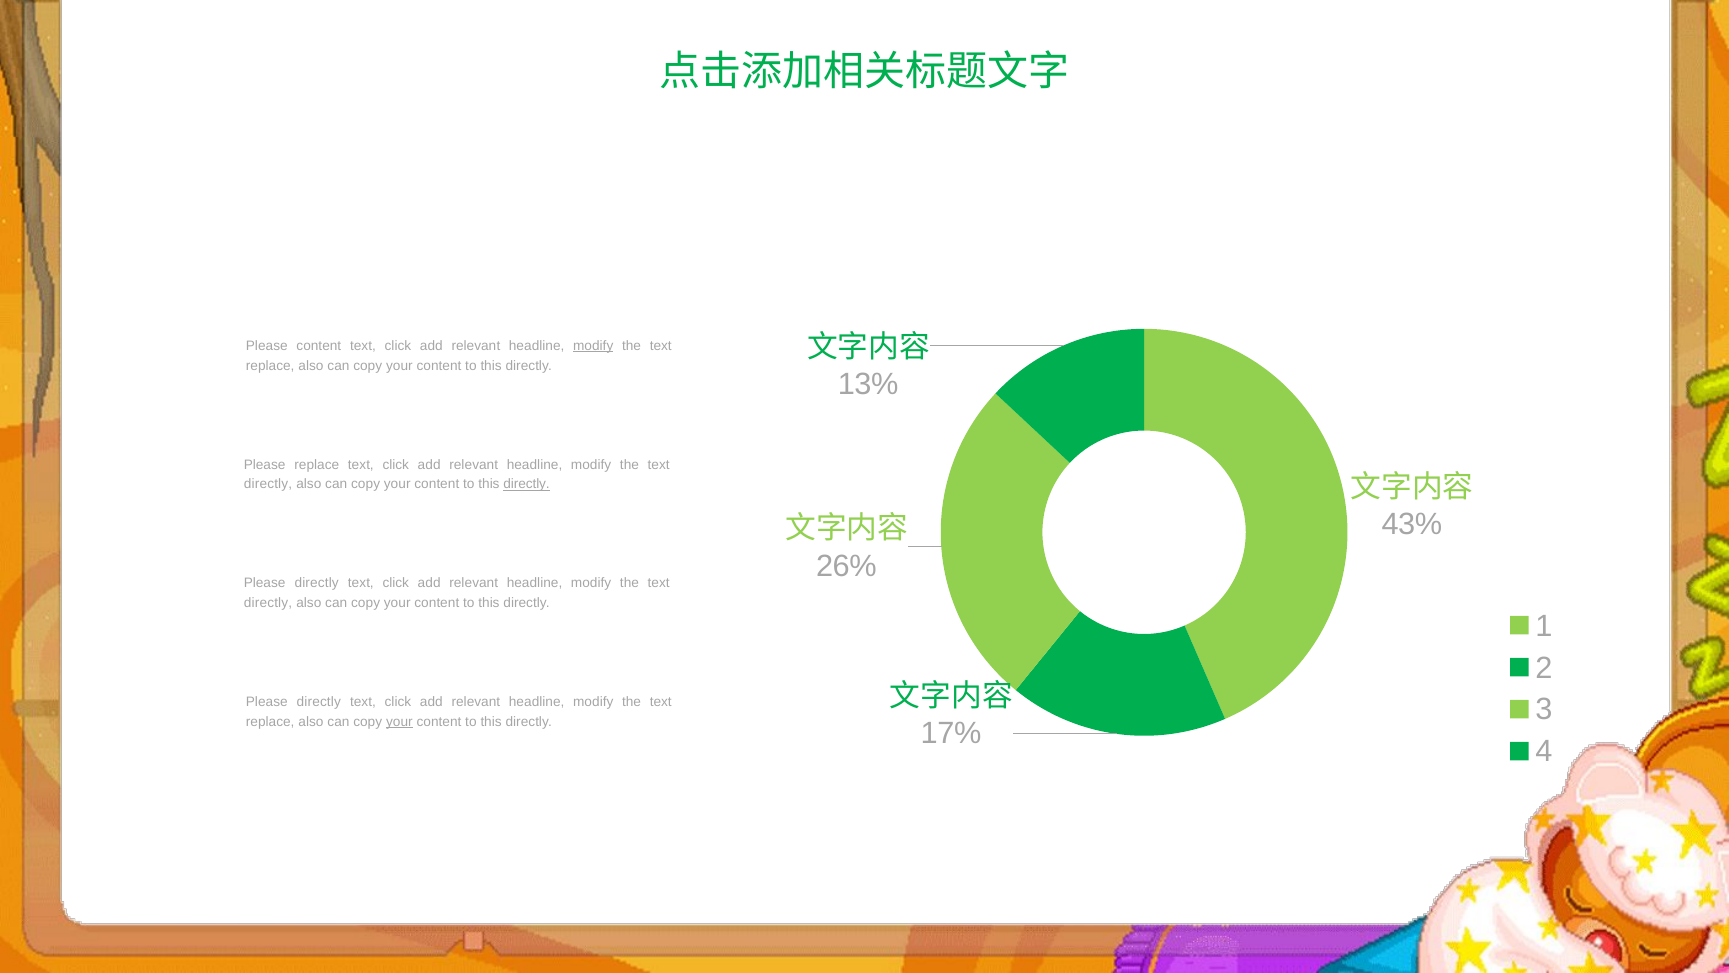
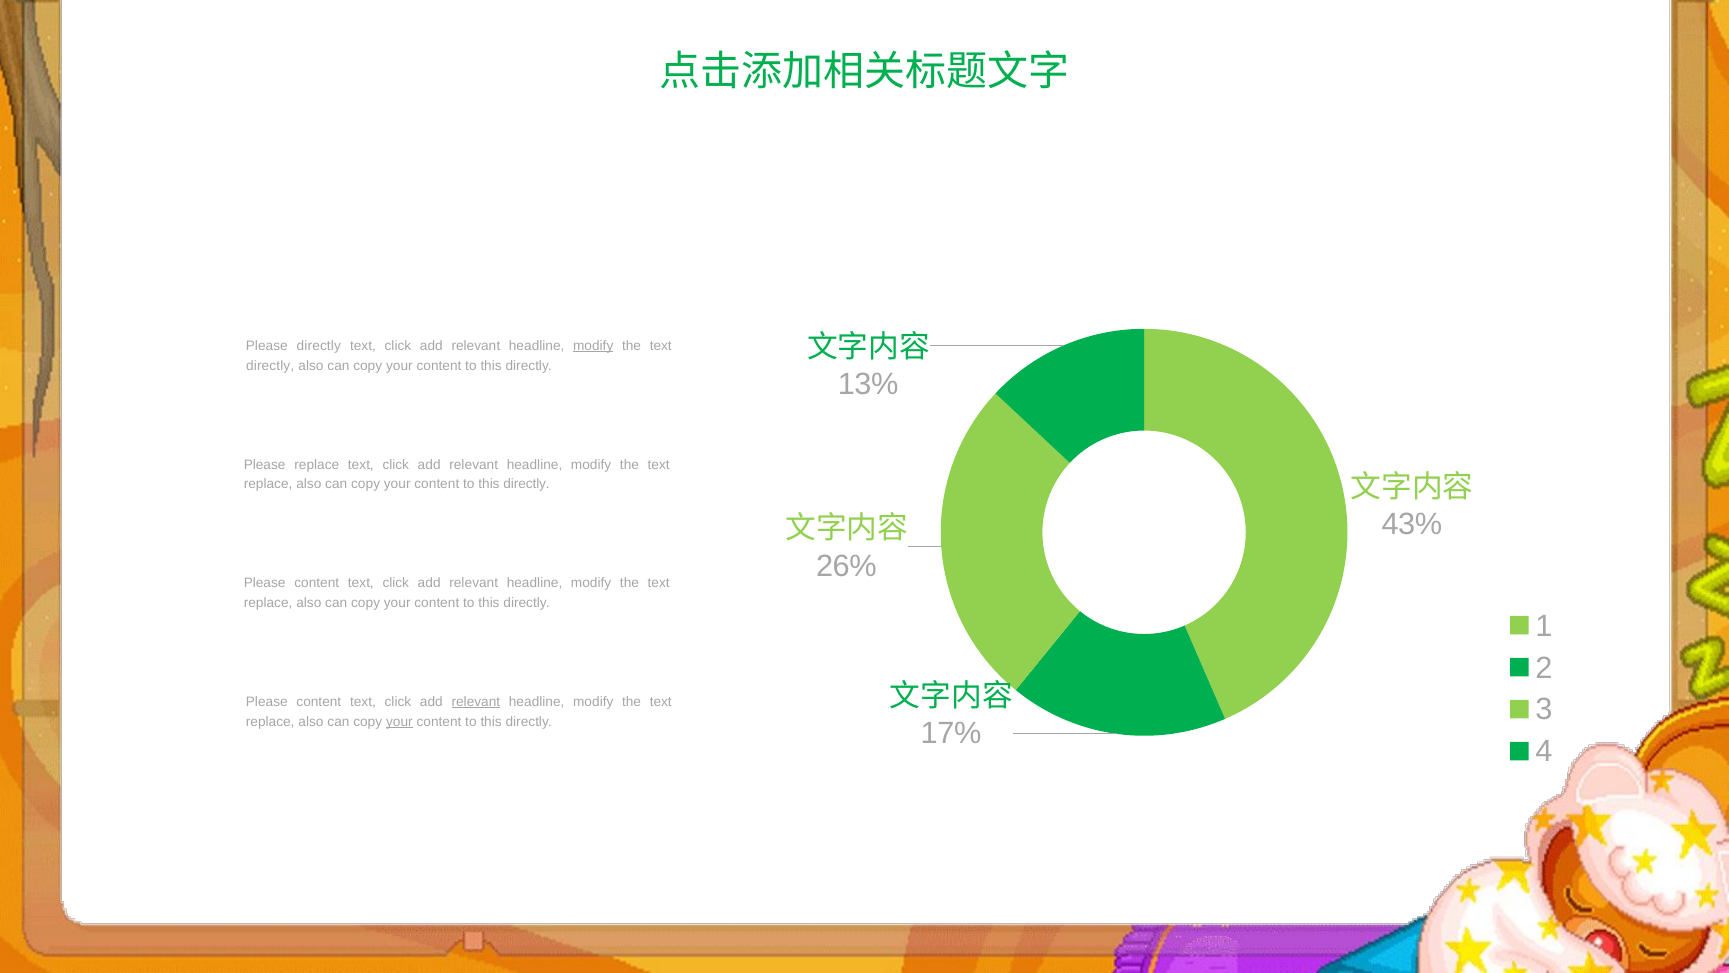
Please content: content -> directly
replace at (270, 365): replace -> directly
directly at (268, 484): directly -> replace
directly at (527, 484) underline: present -> none
directly at (317, 583): directly -> content
directly at (268, 603): directly -> replace
directly at (319, 702): directly -> content
relevant at (476, 702) underline: none -> present
